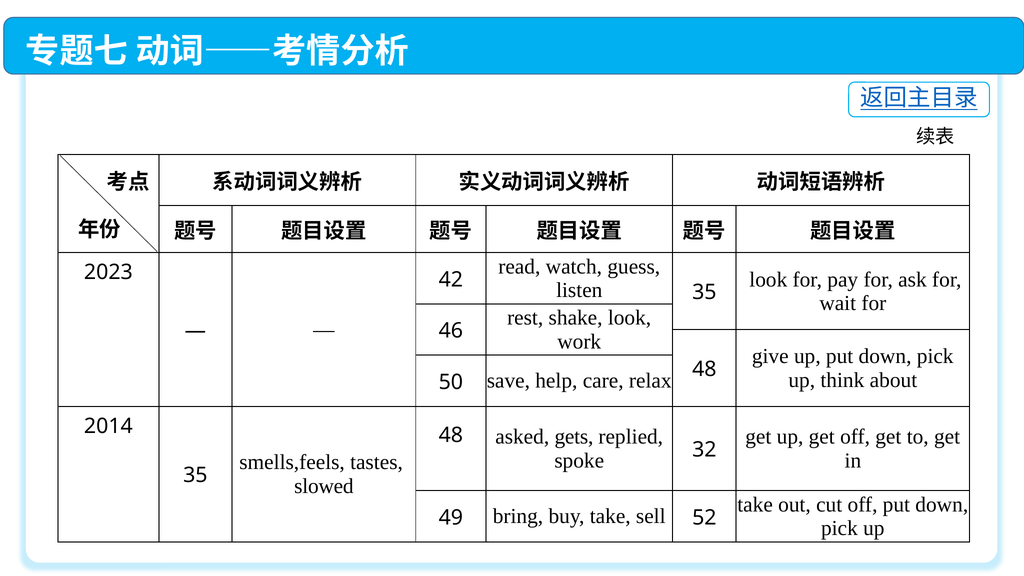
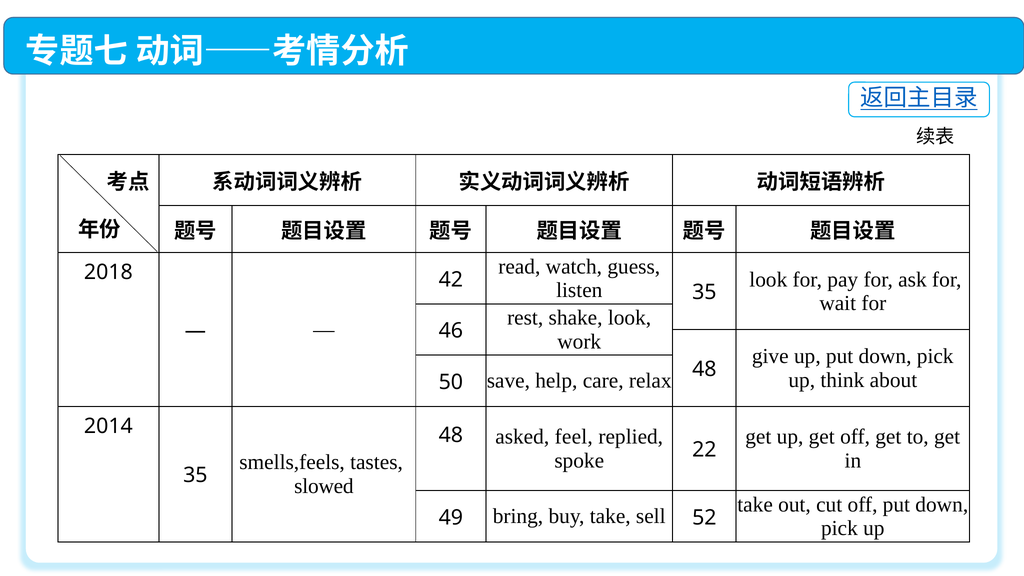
2023: 2023 -> 2018
gets: gets -> feel
32: 32 -> 22
